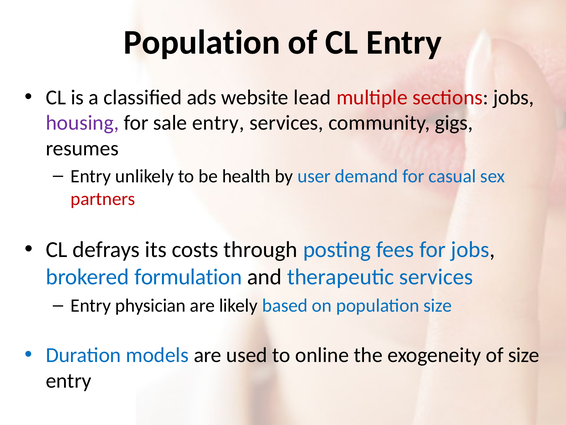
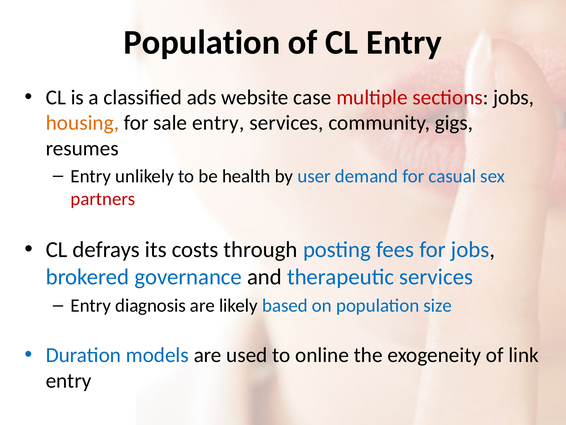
lead: lead -> case
housing colour: purple -> orange
formulation: formulation -> governance
physician: physician -> diagnosis
of size: size -> link
